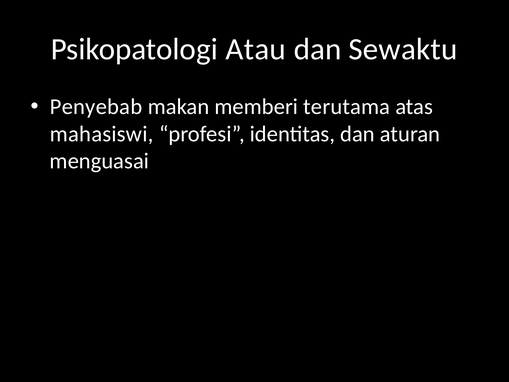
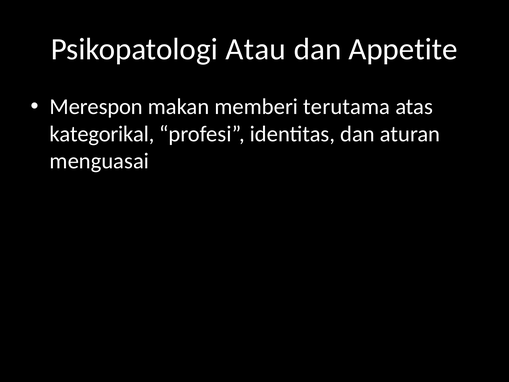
Sewaktu: Sewaktu -> Appetite
Penyebab: Penyebab -> Merespon
mahasiswi: mahasiswi -> kategorikal
